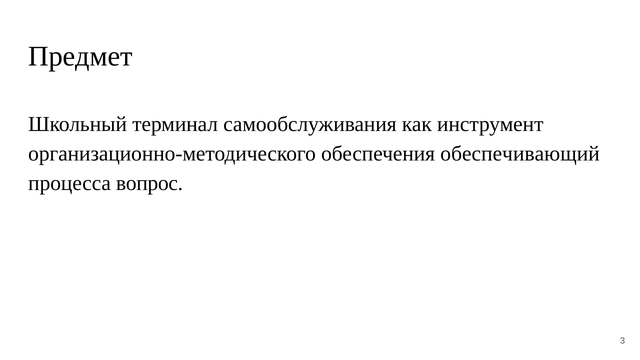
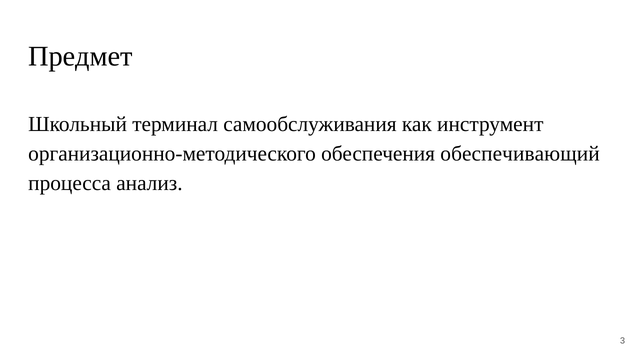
вопрос: вопрос -> анализ
